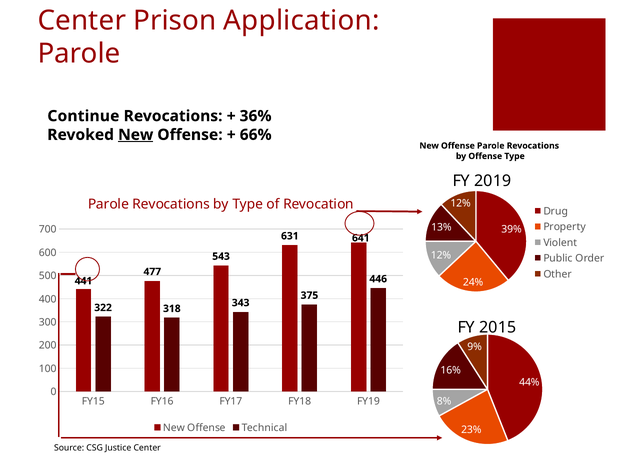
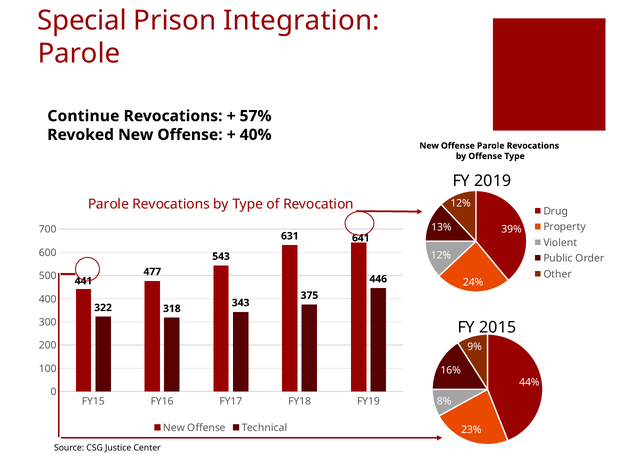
Center at (82, 20): Center -> Special
Application: Application -> Integration
36%: 36% -> 57%
New at (136, 135) underline: present -> none
66%: 66% -> 40%
